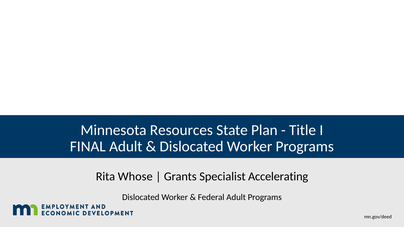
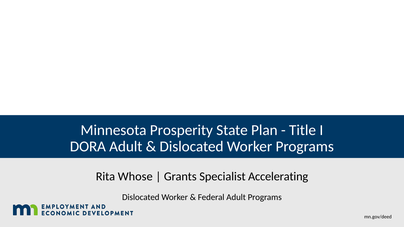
Resources: Resources -> Prosperity
FINAL: FINAL -> DORA
